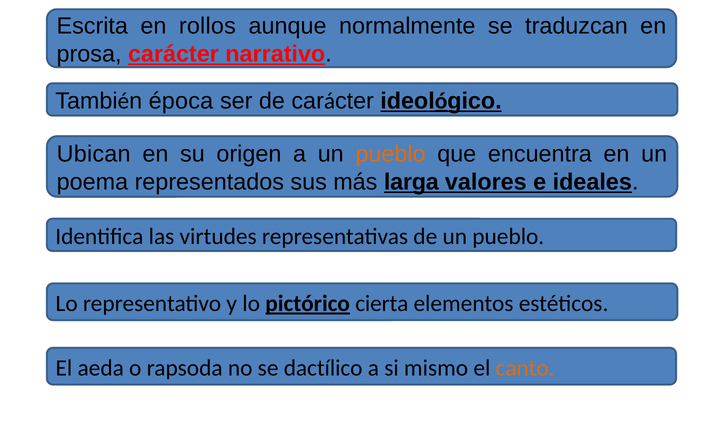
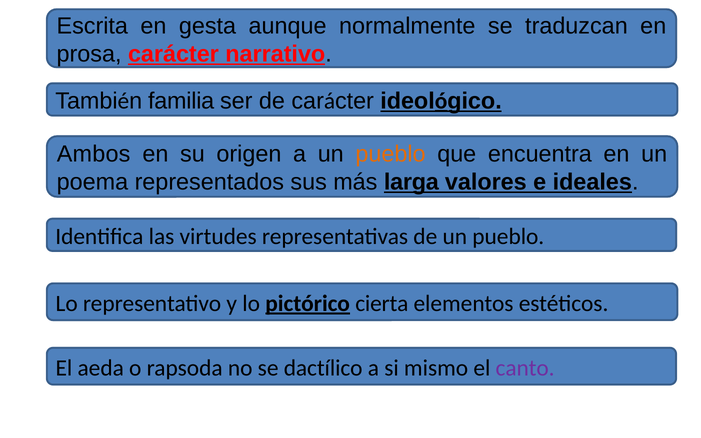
rollos: rollos -> gesta
época: época -> familia
Ubican: Ubican -> Ambos
canto colour: orange -> purple
